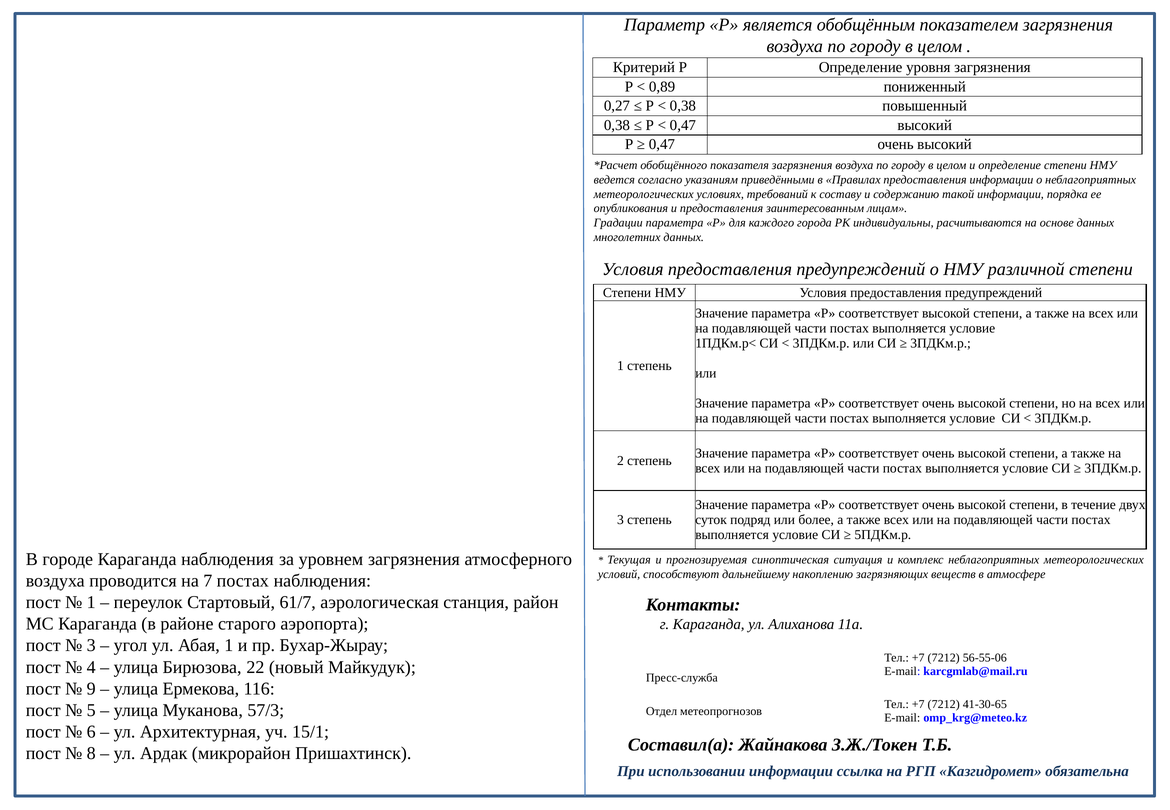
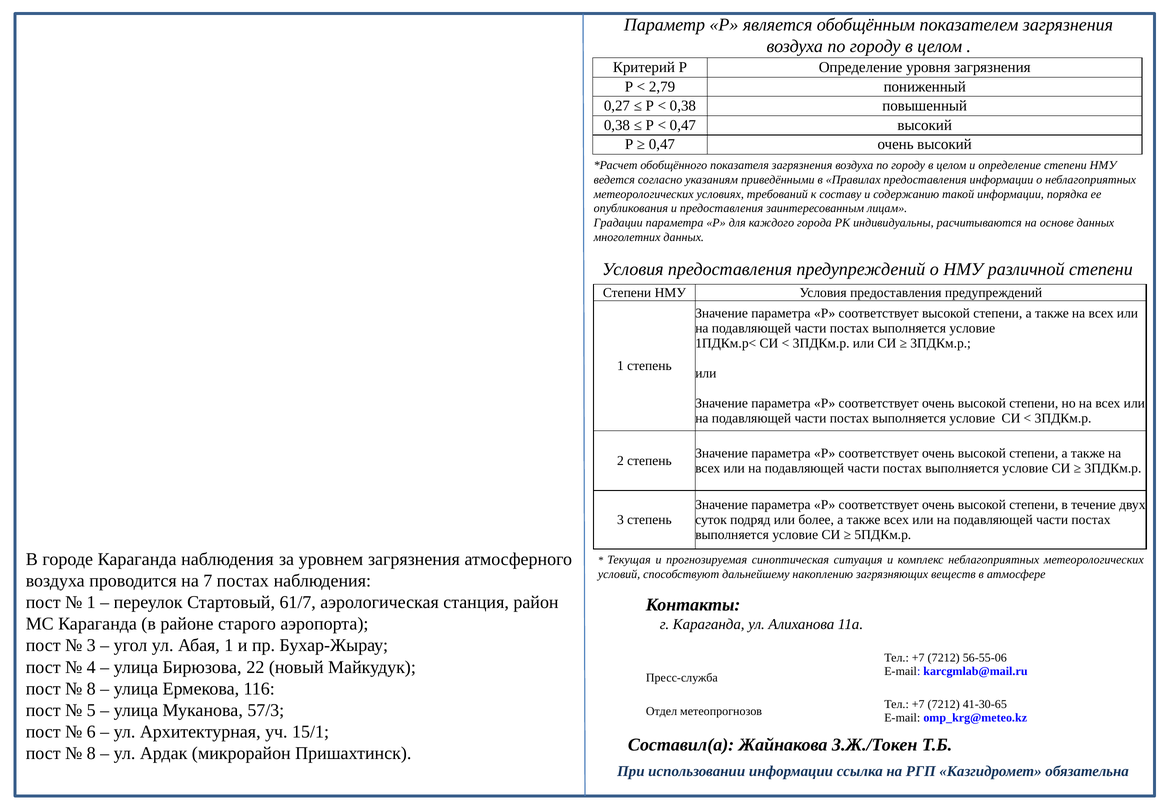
0,89: 0,89 -> 2,79
9 at (91, 689): 9 -> 8
